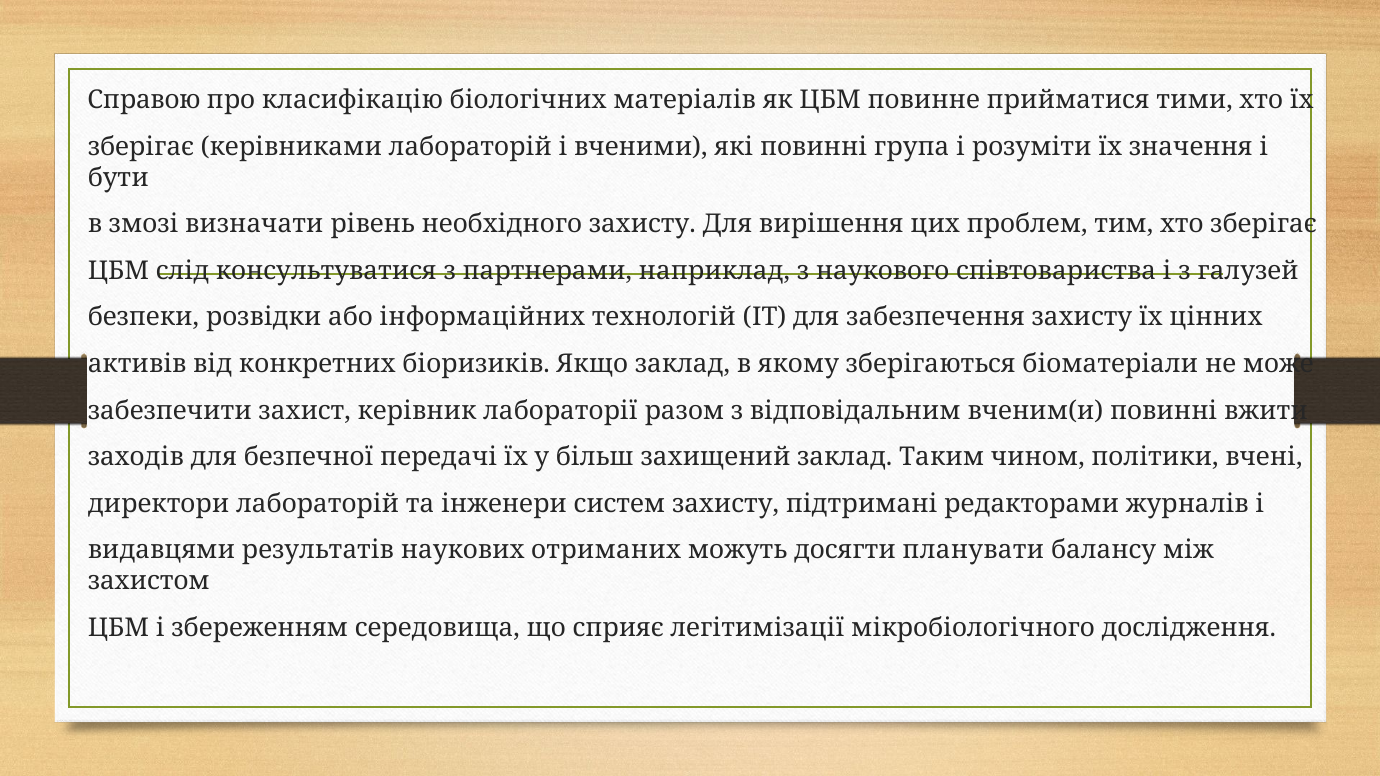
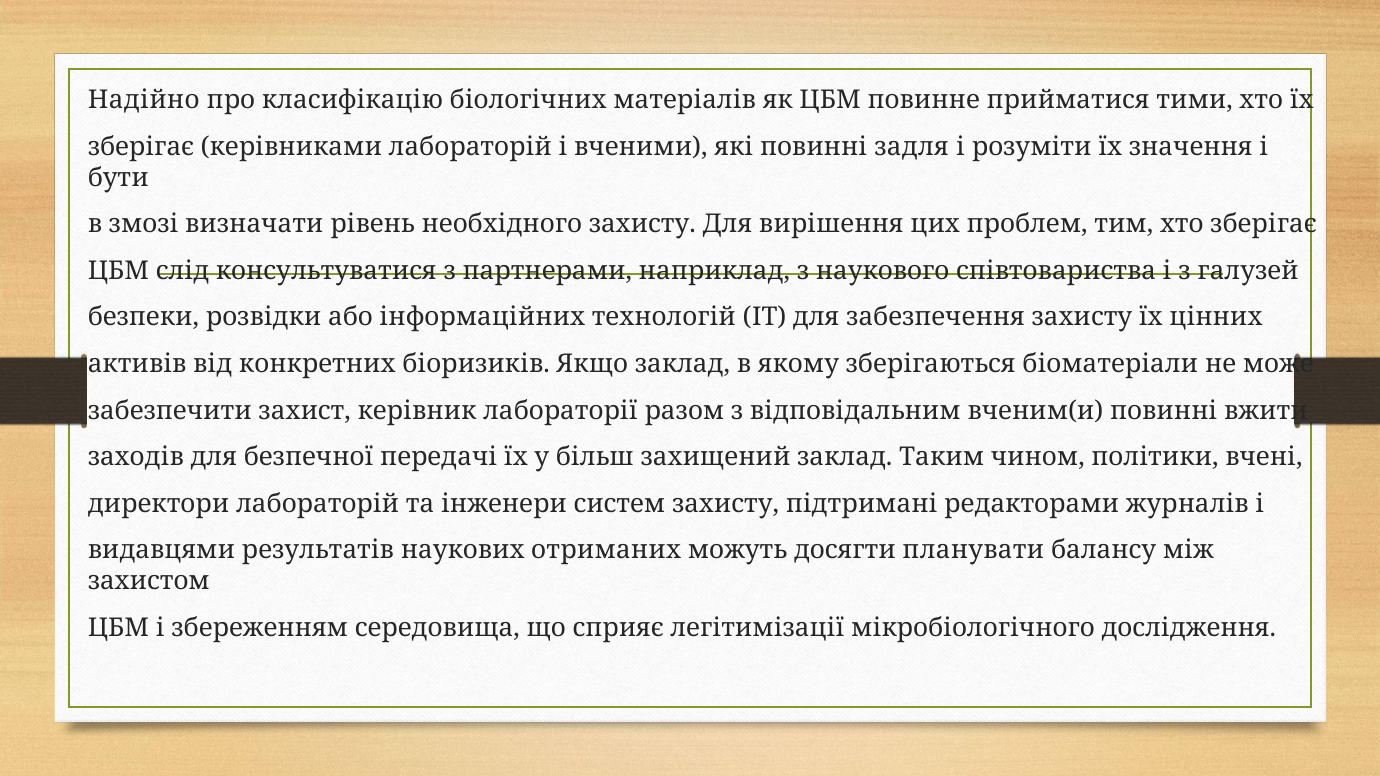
Справою: Справою -> Надійно
група: група -> задля
